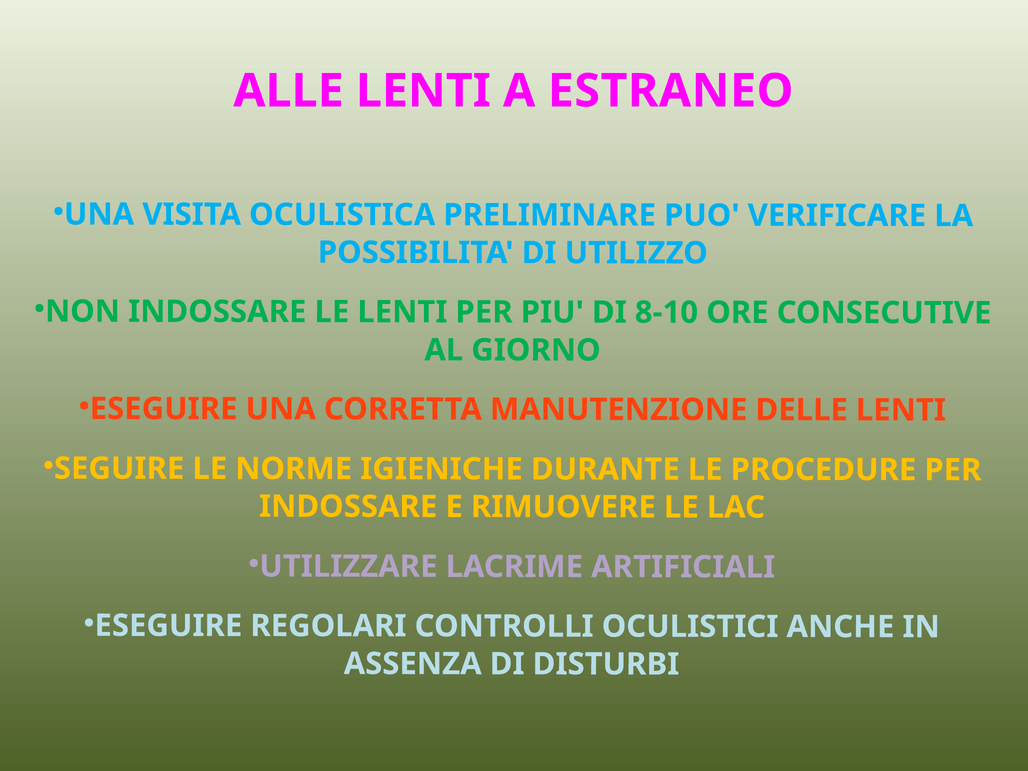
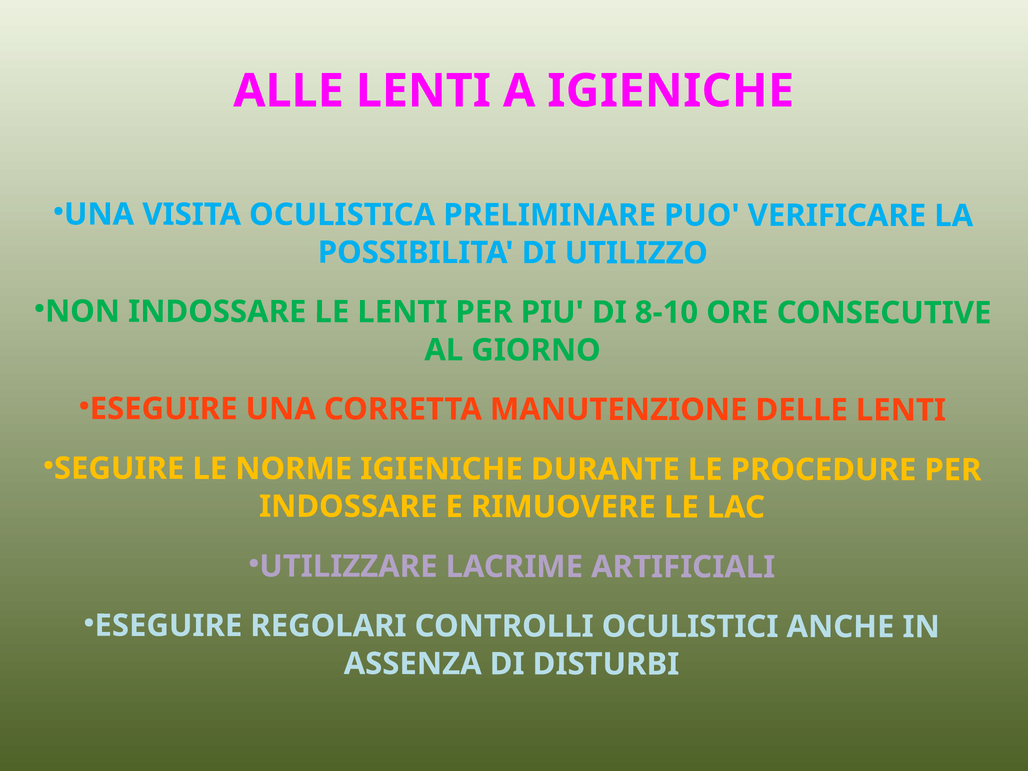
A ESTRANEO: ESTRANEO -> IGIENICHE
